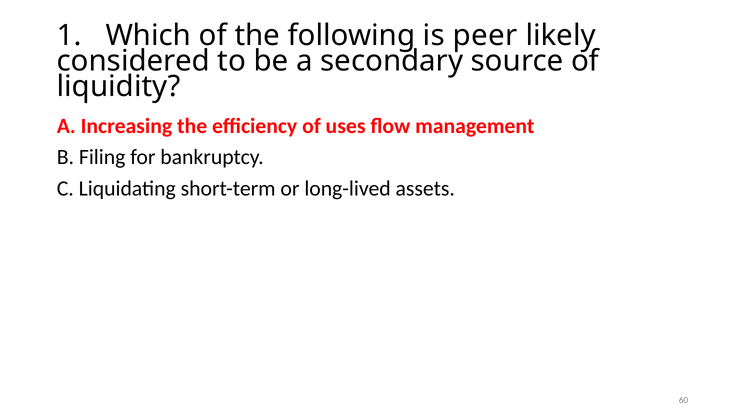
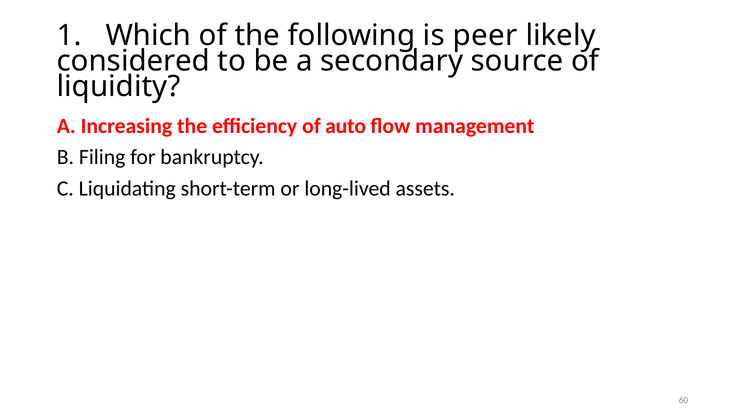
uses: uses -> auto
